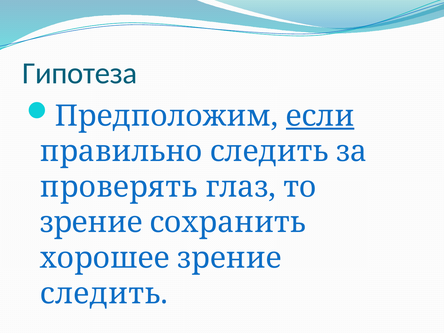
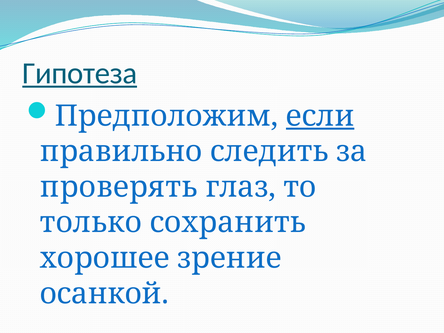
Гипотеза underline: none -> present
зрение at (91, 223): зрение -> только
следить at (104, 294): следить -> осанкой
